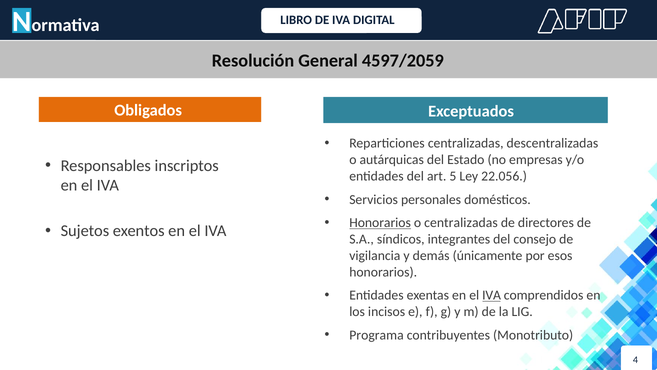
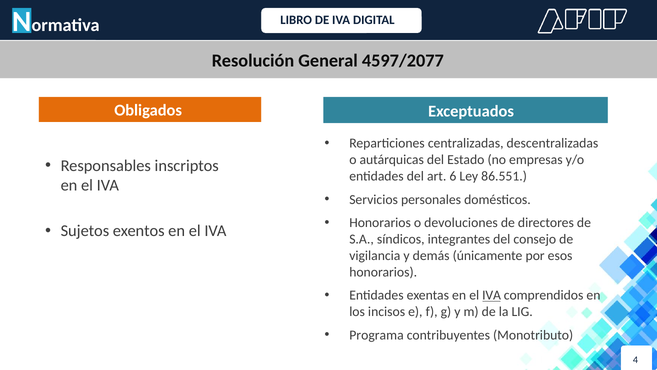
4597/2059: 4597/2059 -> 4597/2077
5: 5 -> 6
22.056: 22.056 -> 86.551
Honorarios at (380, 223) underline: present -> none
o centralizadas: centralizadas -> devoluciones
